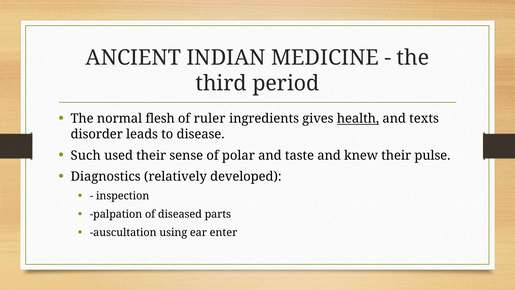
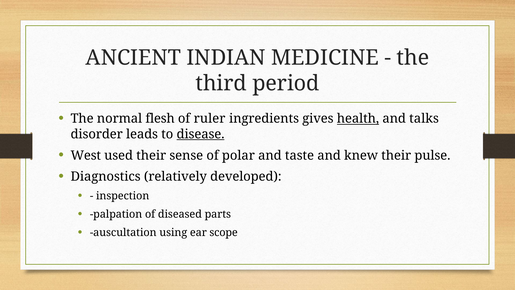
texts: texts -> talks
disease underline: none -> present
Such: Such -> West
enter: enter -> scope
